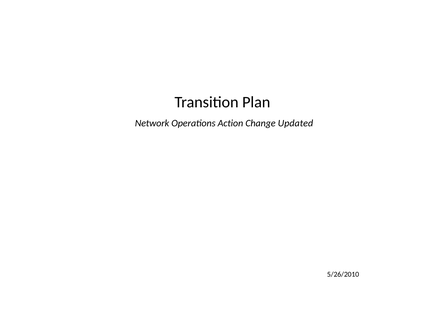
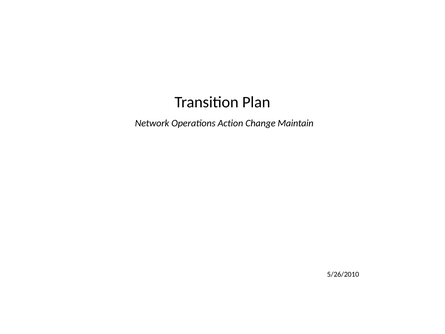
Updated: Updated -> Maintain
